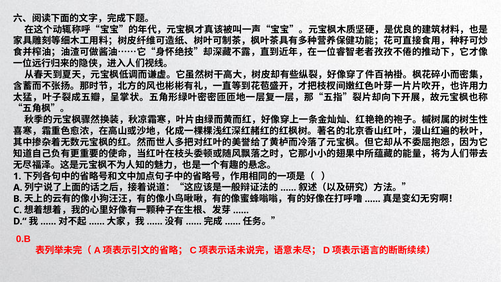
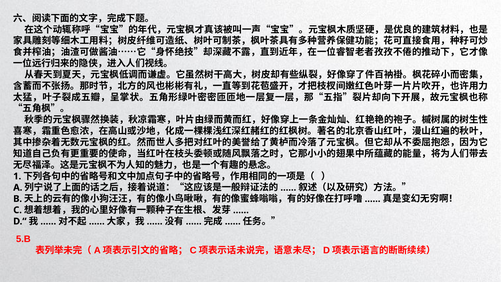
0.B: 0.B -> 5.B
